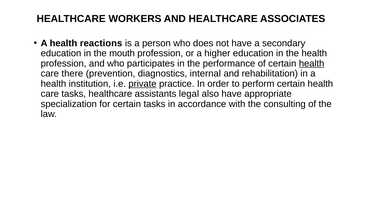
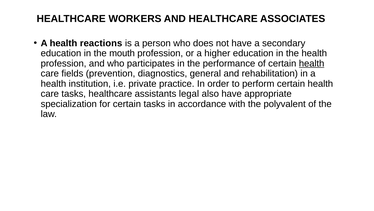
there: there -> fields
internal: internal -> general
private underline: present -> none
consulting: consulting -> polyvalent
